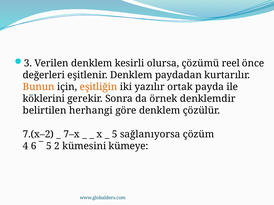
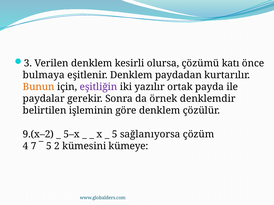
reel: reel -> katı
değerleri: değerleri -> bulmaya
eşitliğin colour: orange -> purple
köklerini: köklerini -> paydalar
herhangi: herhangi -> işleminin
7.(x–2: 7.(x–2 -> 9.(x–2
7–x: 7–x -> 5–x
6: 6 -> 7
